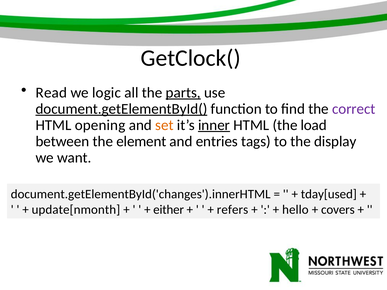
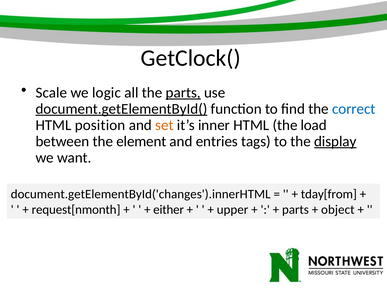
Read: Read -> Scale
correct colour: purple -> blue
opening: opening -> position
inner underline: present -> none
display underline: none -> present
tday[used: tday[used -> tday[from
update[nmonth: update[nmonth -> request[nmonth
refers: refers -> upper
hello at (295, 210): hello -> parts
covers: covers -> object
